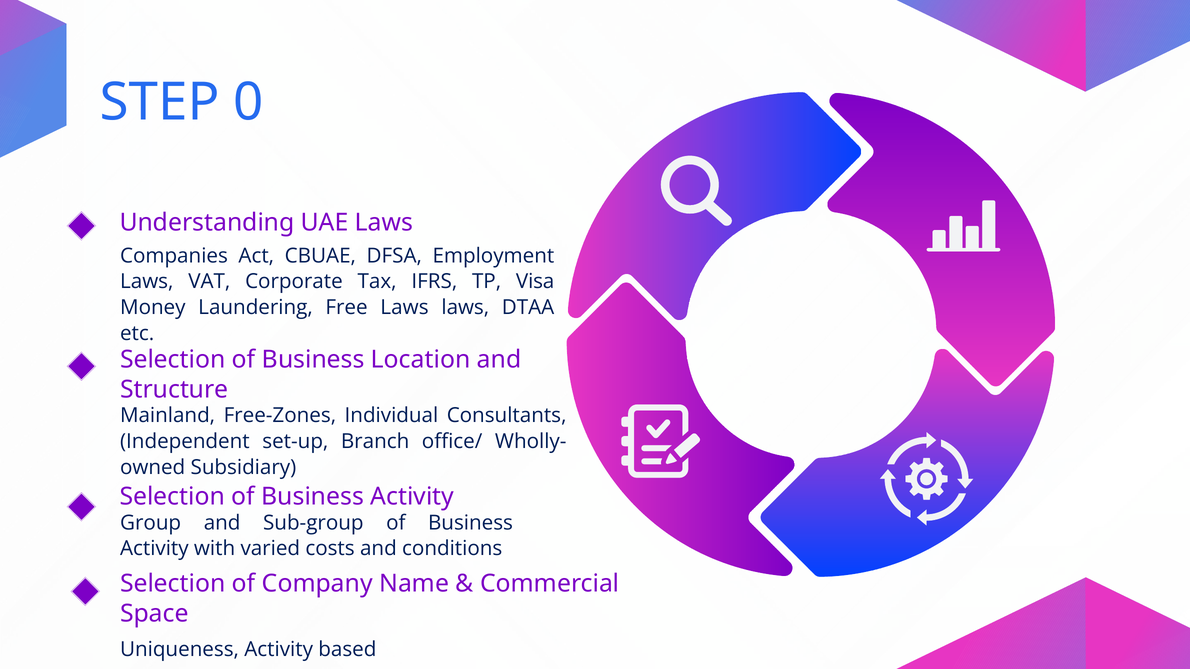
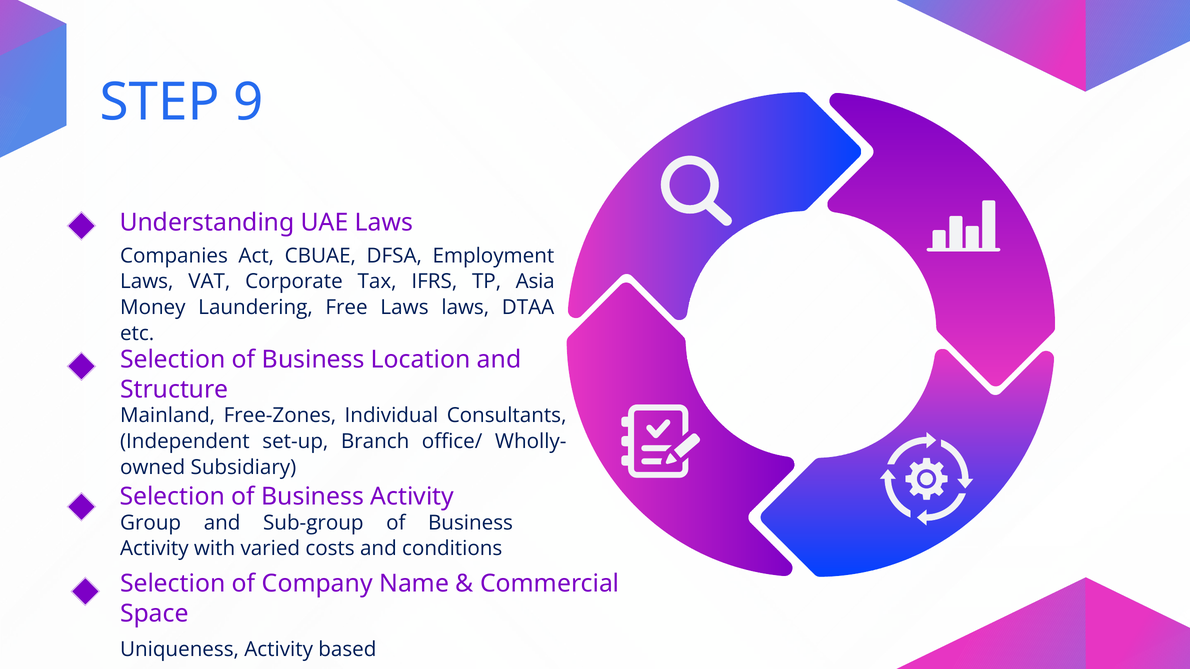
0: 0 -> 9
Visa: Visa -> Asia
